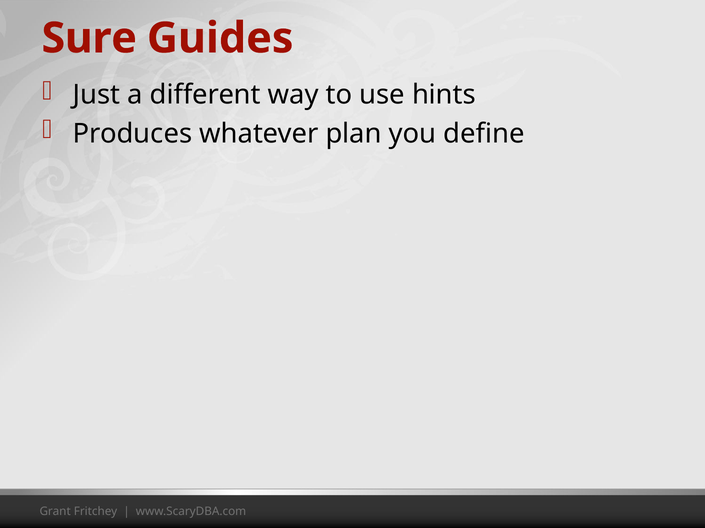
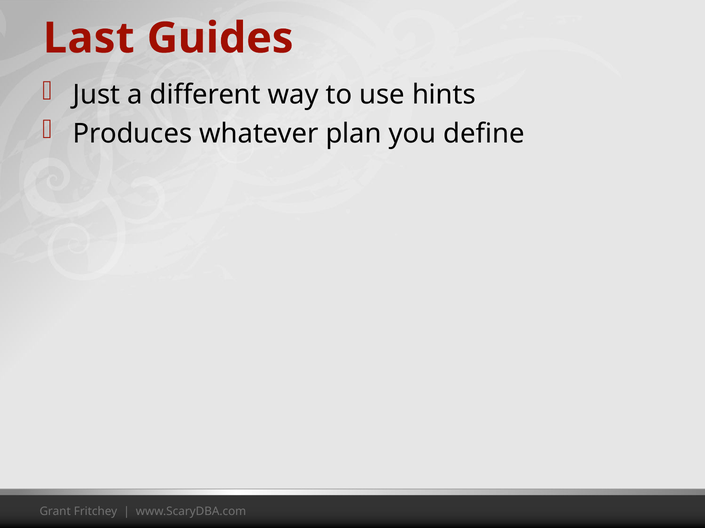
Sure: Sure -> Last
